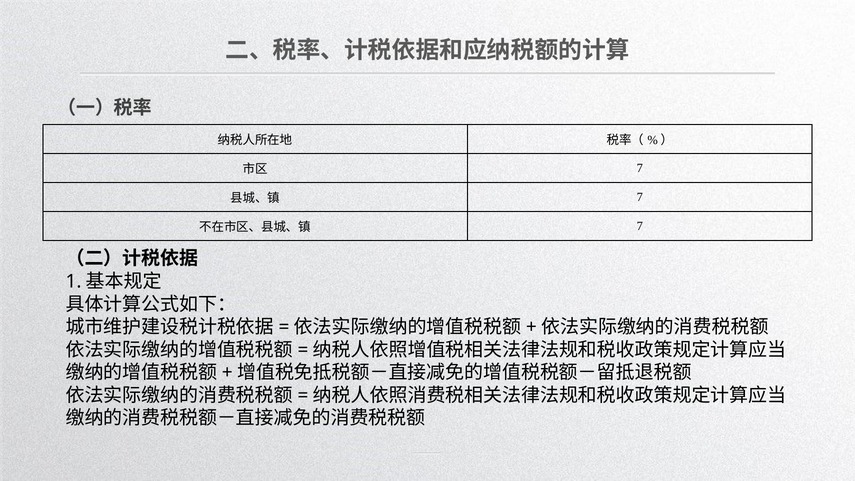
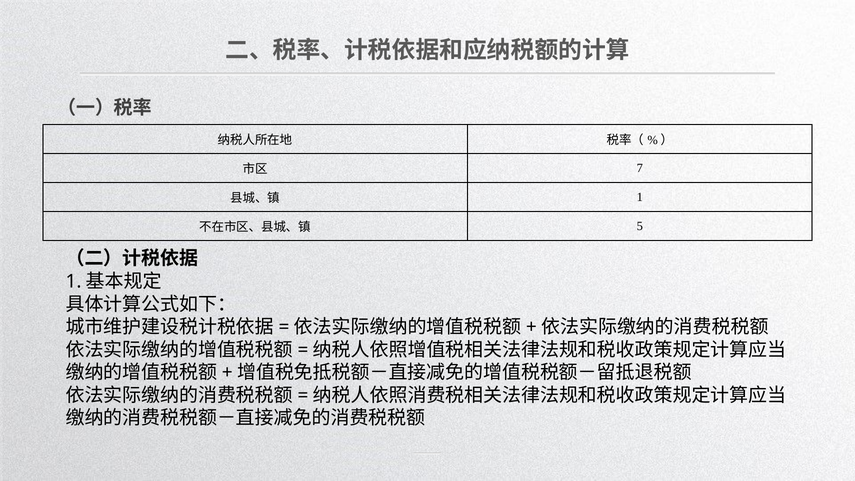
7 at (640, 197): 7 -> 1
7 at (640, 226): 7 -> 5
